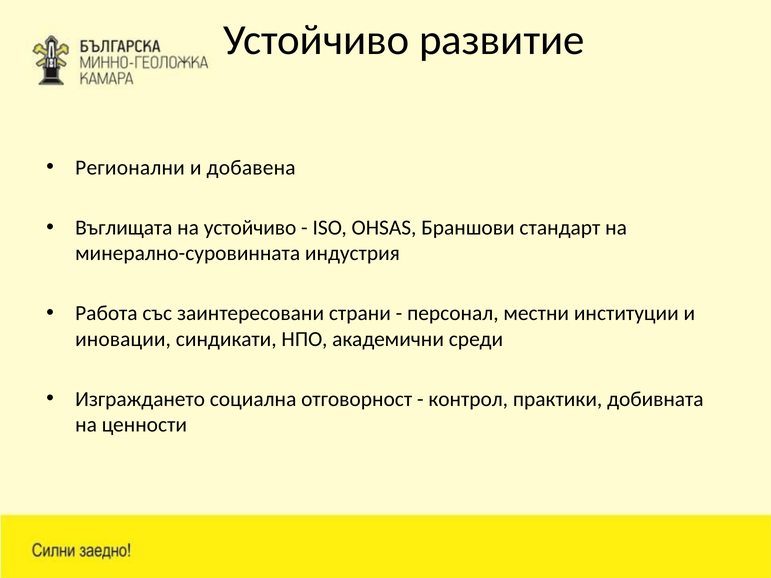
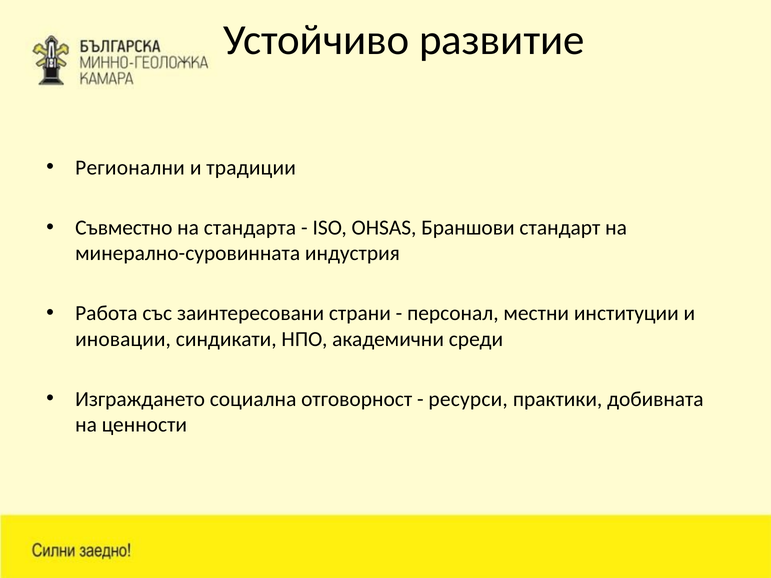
добавена: добавена -> традиции
Въглищата: Въглищата -> Съвместно
на устойчиво: устойчиво -> стандарта
контрол: контрол -> ресурси
